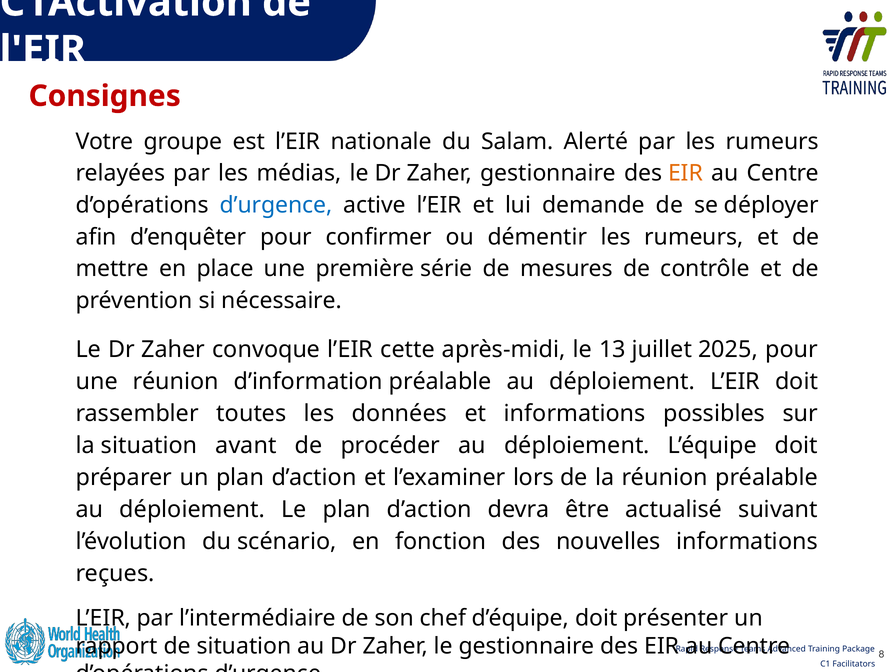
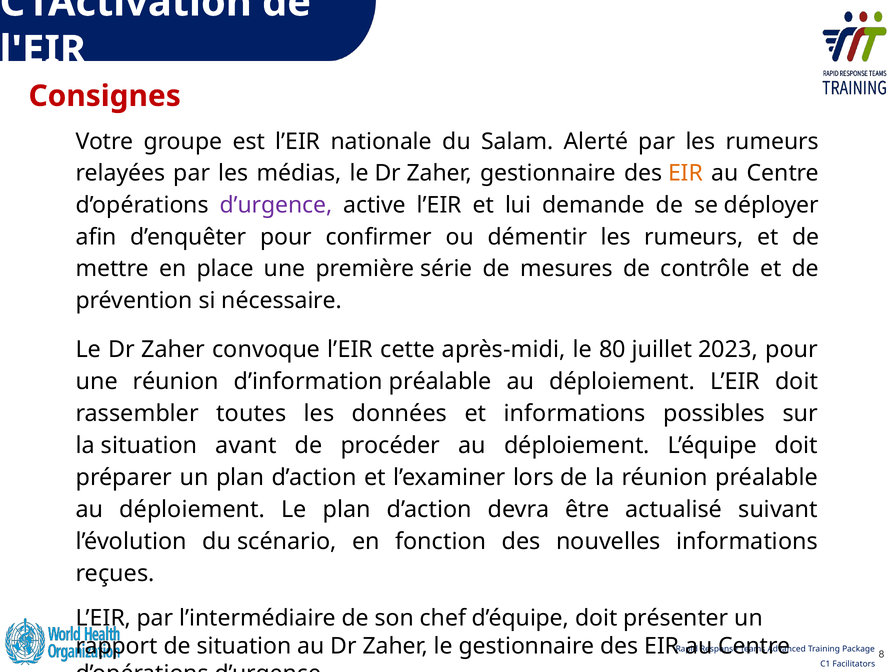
d’urgence at (276, 205) colour: blue -> purple
13: 13 -> 80
2025: 2025 -> 2023
